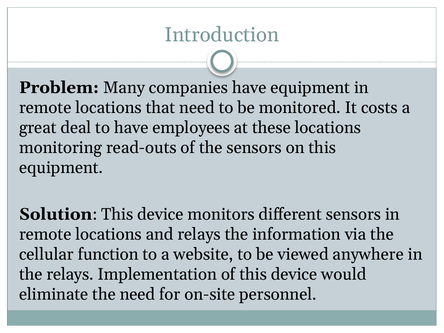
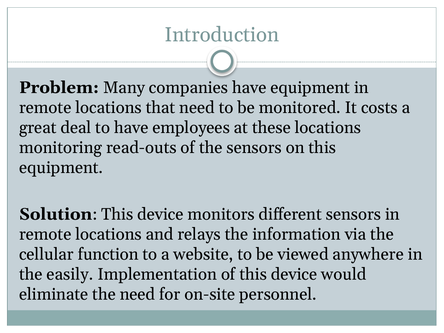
the relays: relays -> easily
